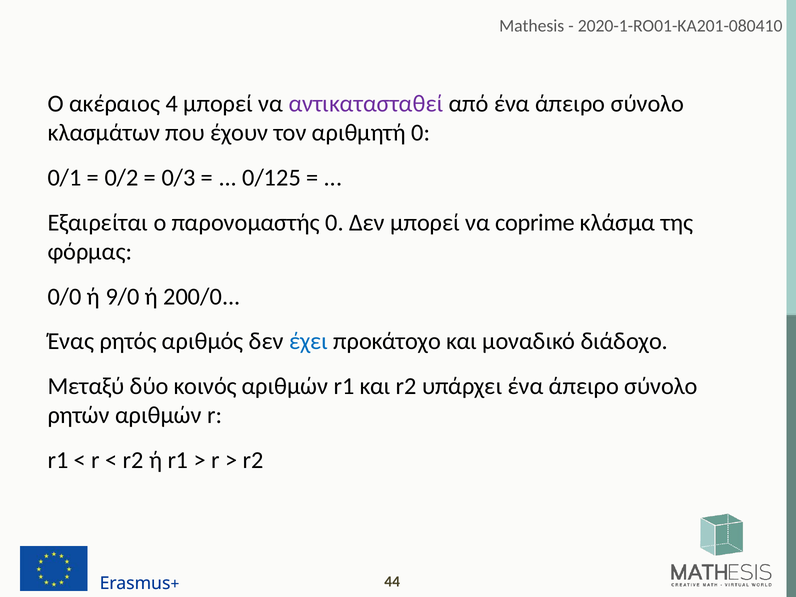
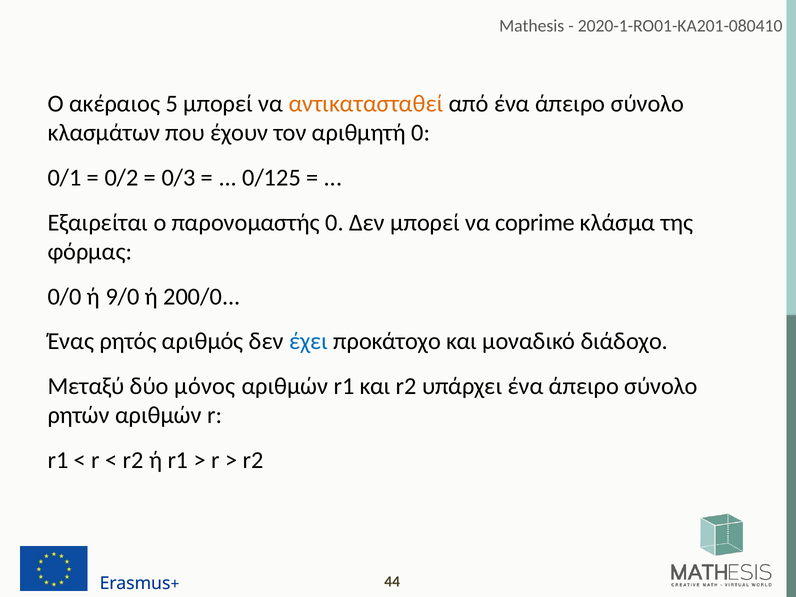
4: 4 -> 5
αντικατασταθεί colour: purple -> orange
κοινός: κοινός -> μόνος
